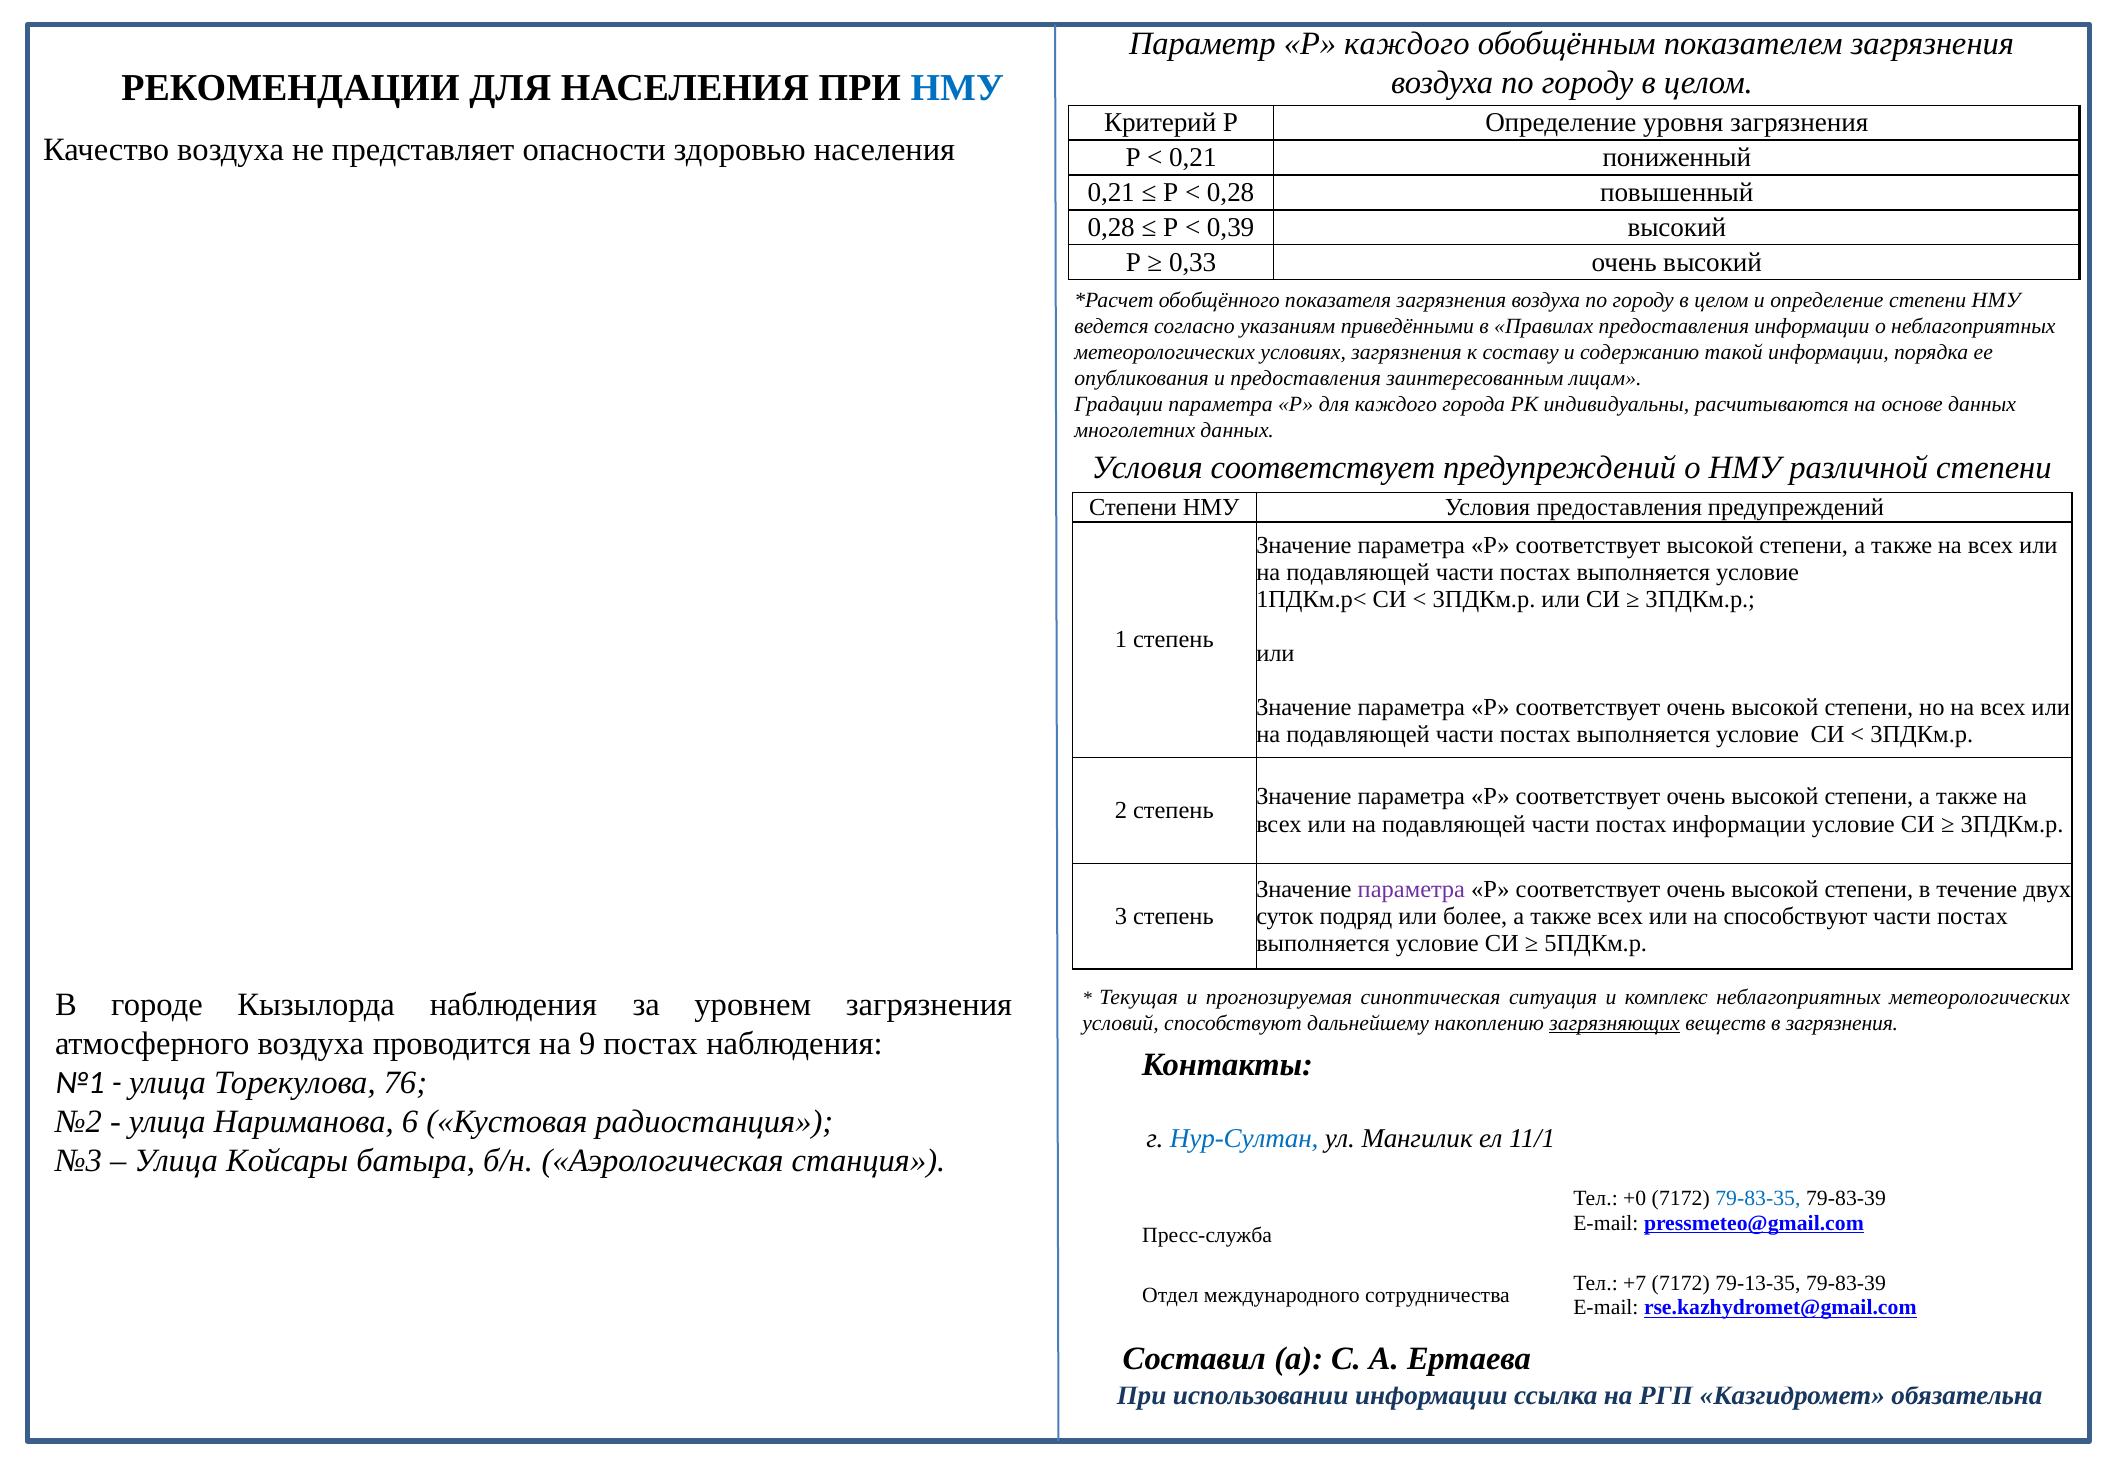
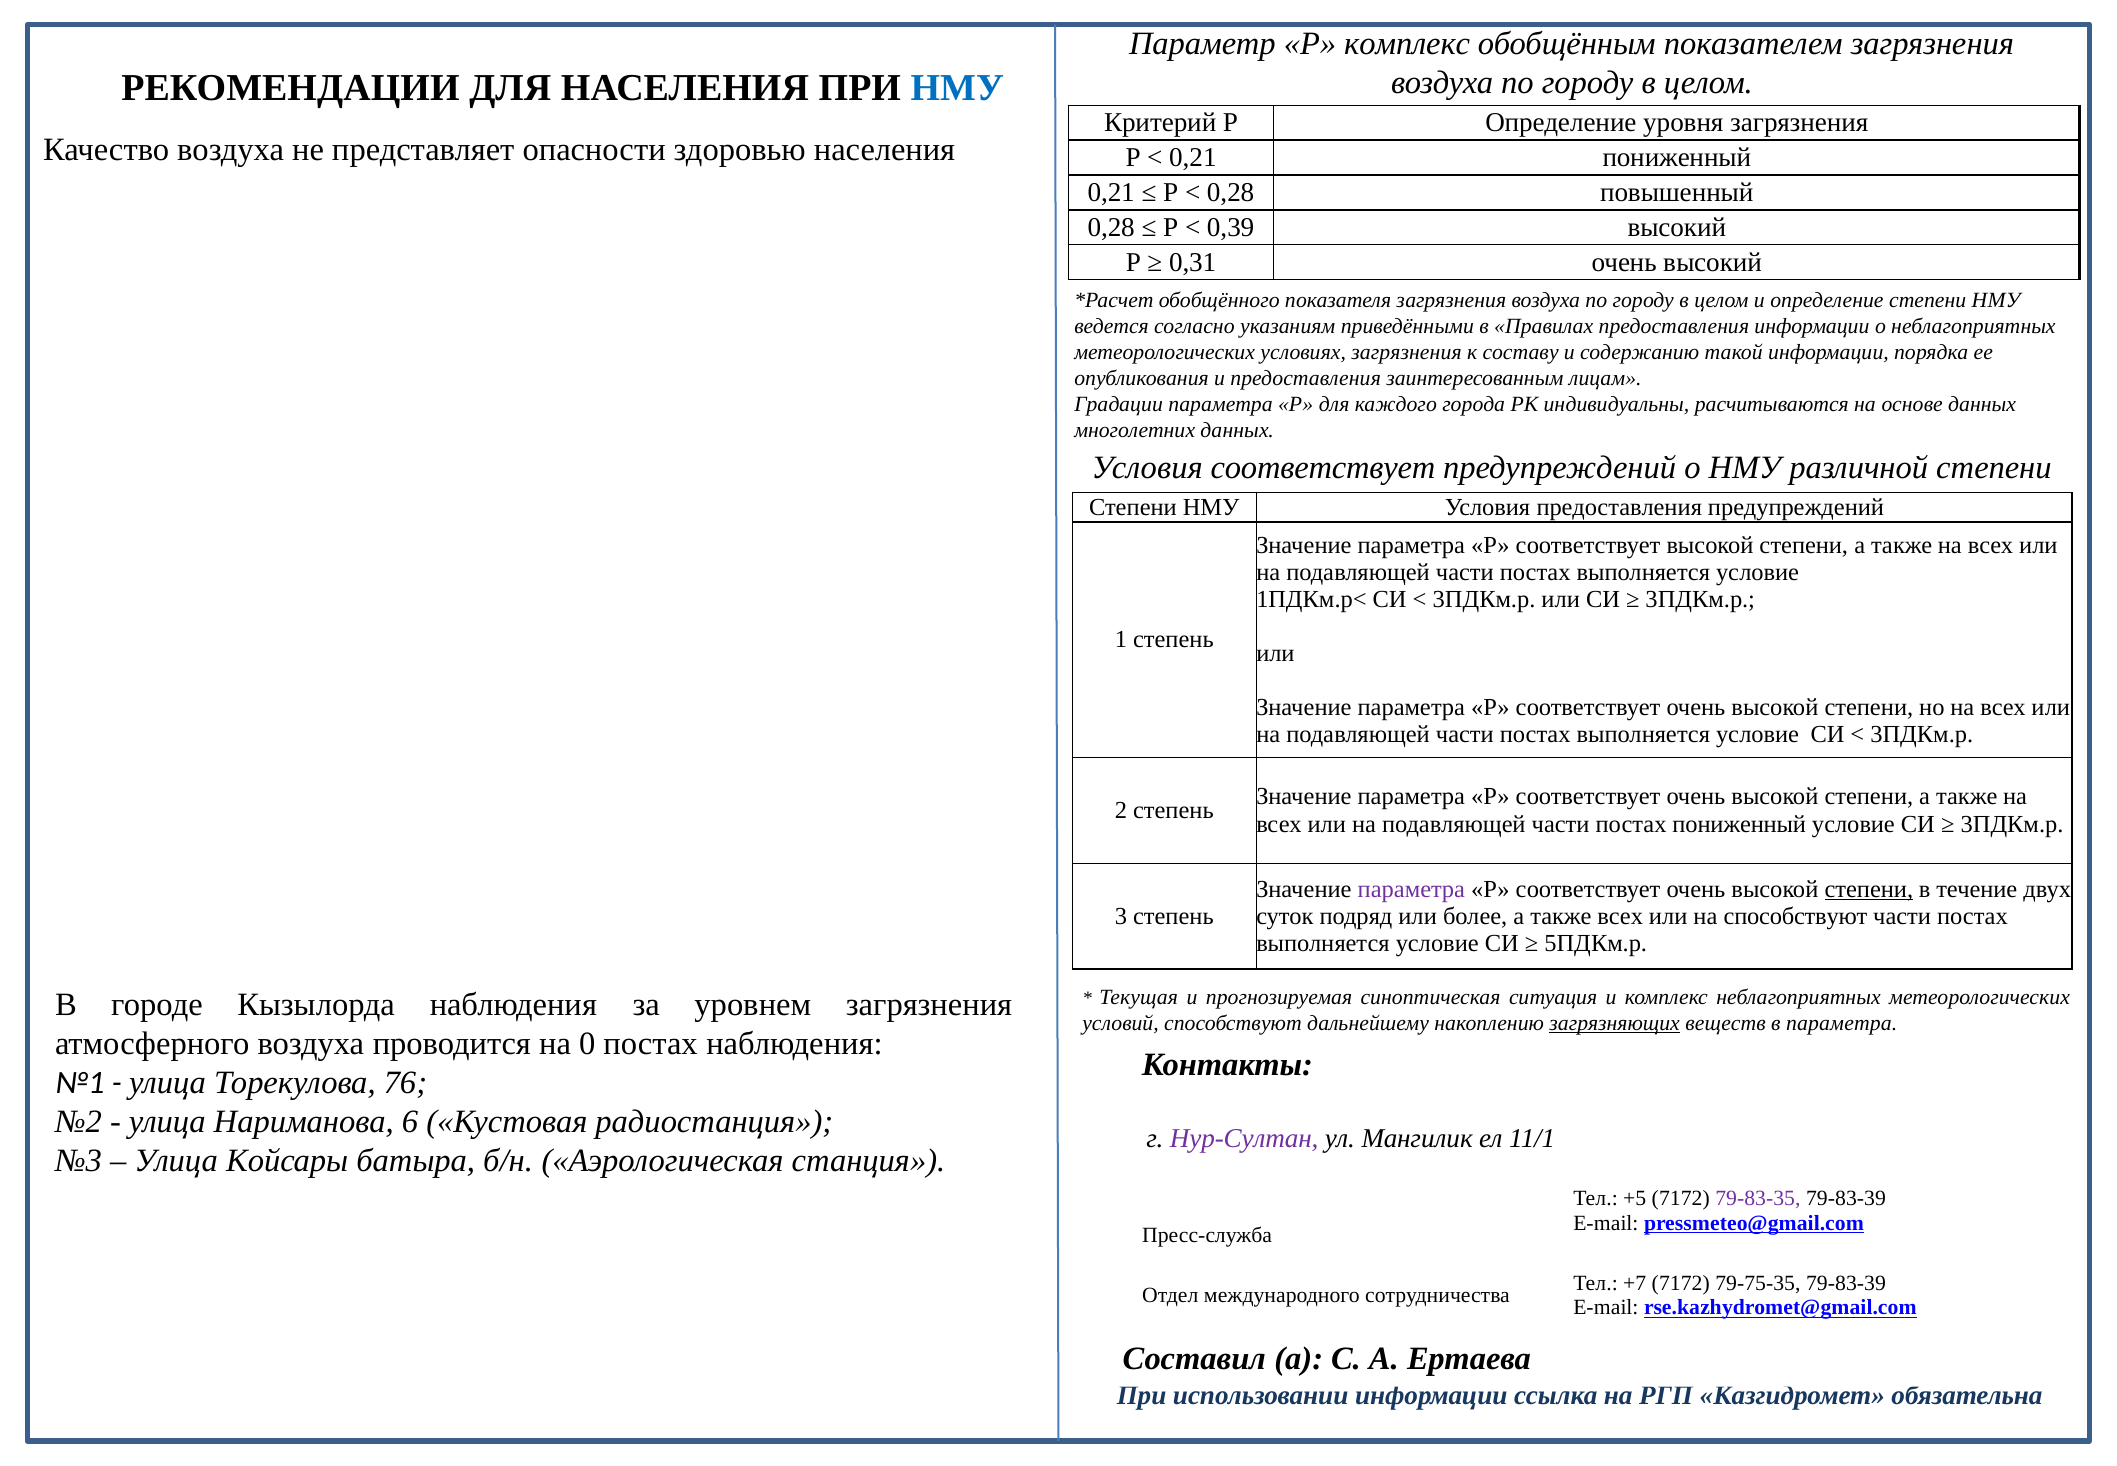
Р каждого: каждого -> комплекс
0,33: 0,33 -> 0,31
постах информации: информации -> пониженный
степени at (1869, 889) underline: none -> present
в загрязнения: загрязнения -> параметра
9: 9 -> 0
Нур-Султан colour: blue -> purple
+0: +0 -> +5
79-83-35 colour: blue -> purple
79-13-35: 79-13-35 -> 79-75-35
